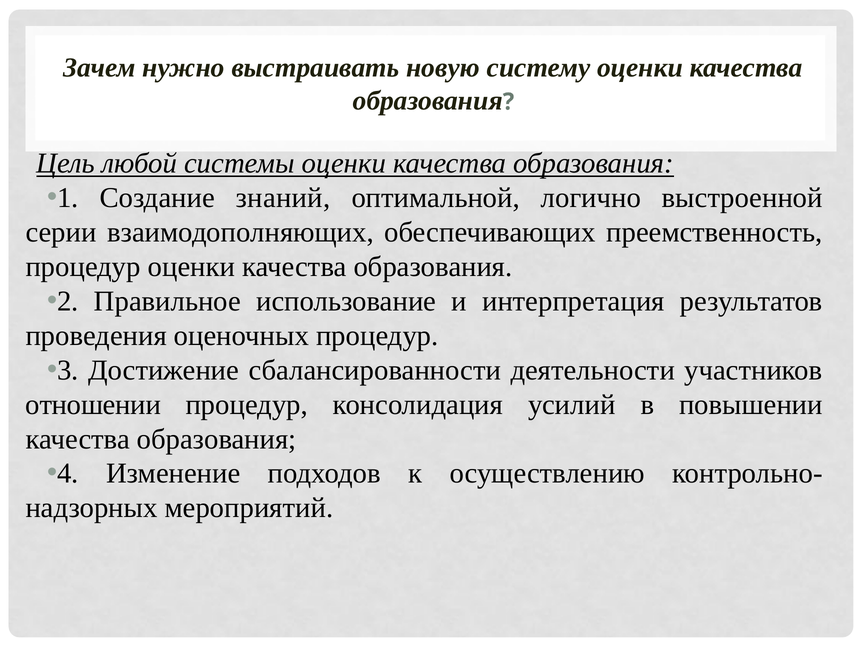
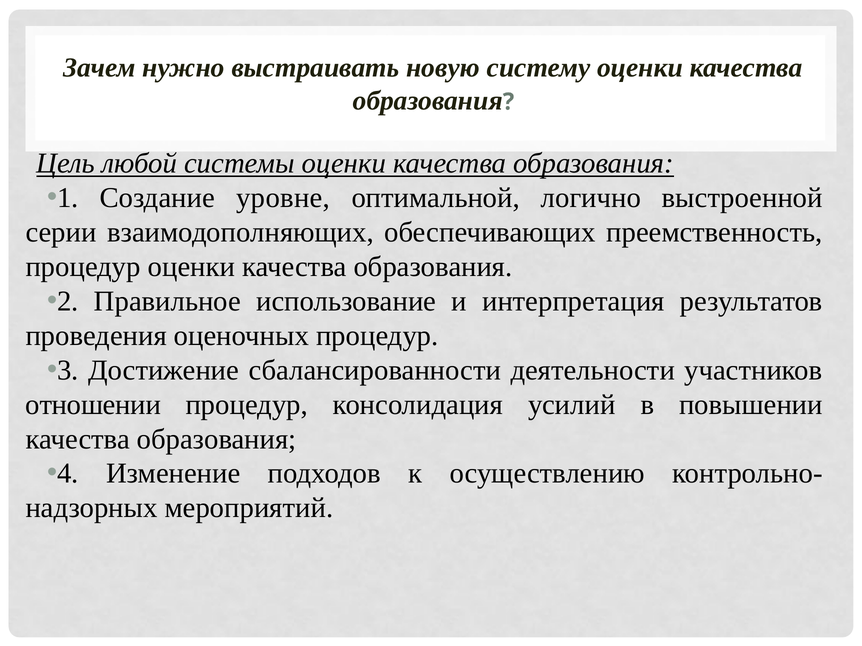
знаний: знаний -> уровне
